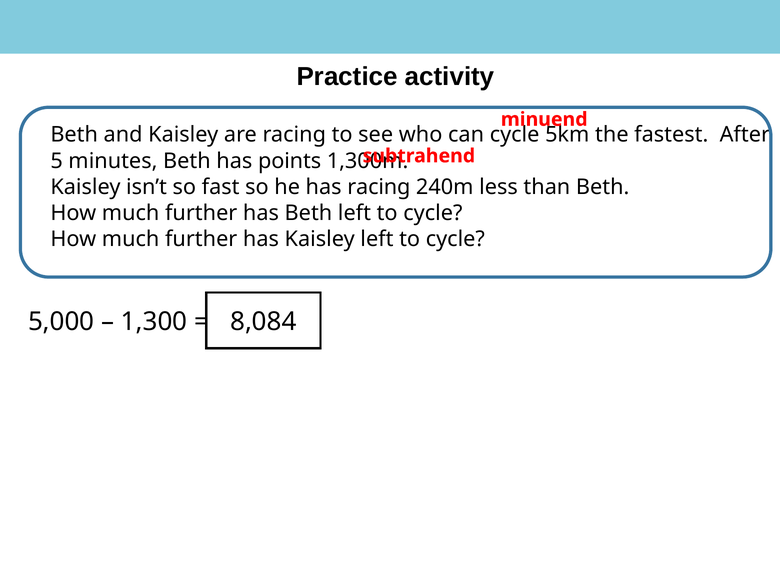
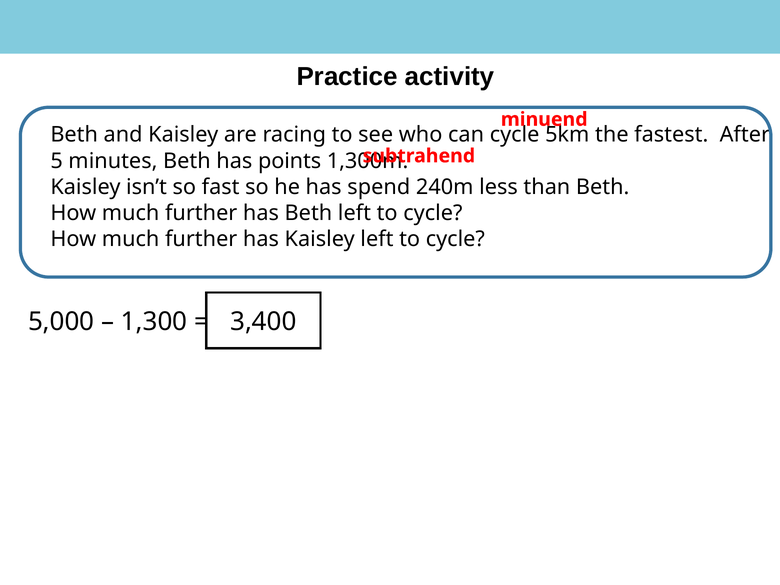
has racing: racing -> spend
8,084: 8,084 -> 3,400
